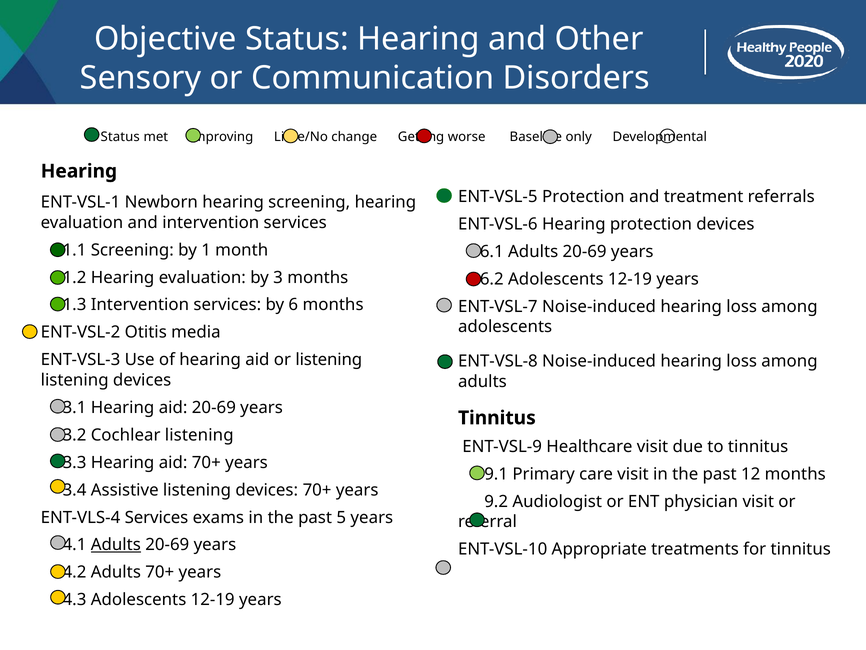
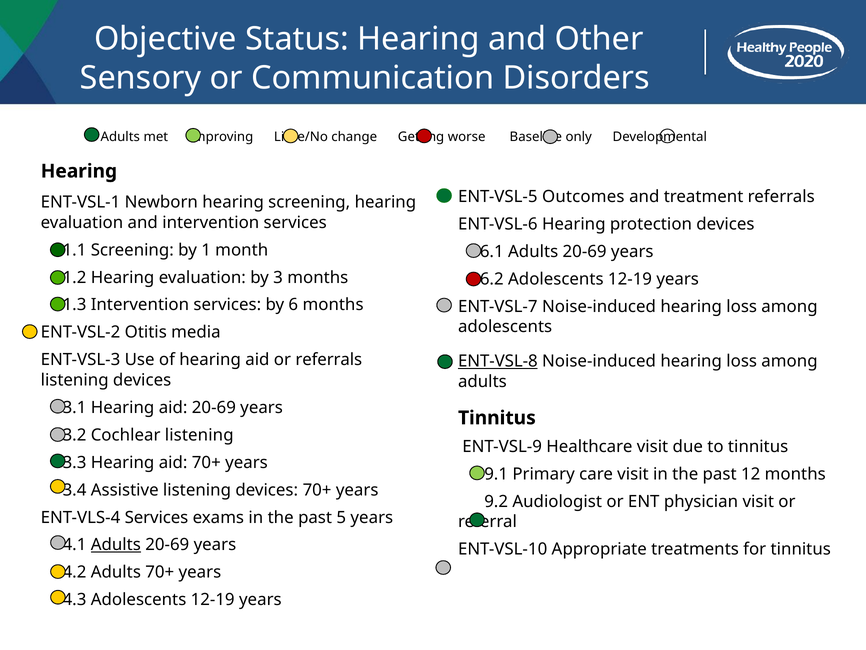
Status at (120, 137): Status -> Adults
ENT-VSL-5 Protection: Protection -> Outcomes
or listening: listening -> referrals
ENT-VSL-8 underline: none -> present
